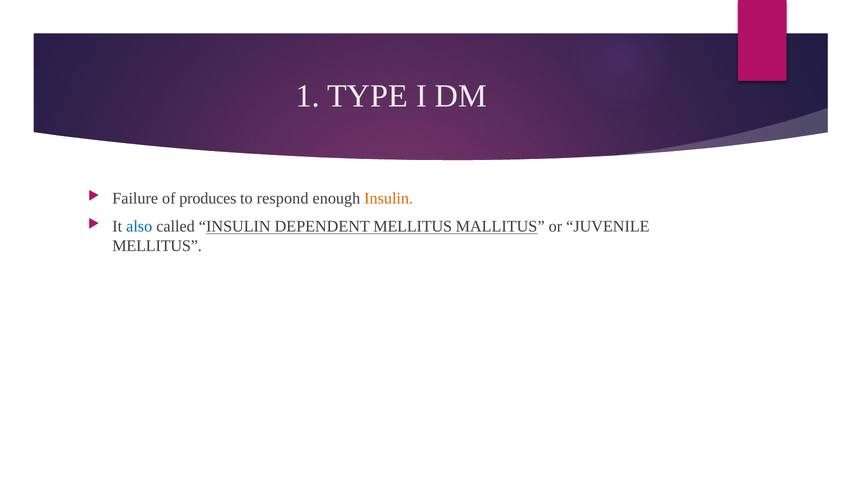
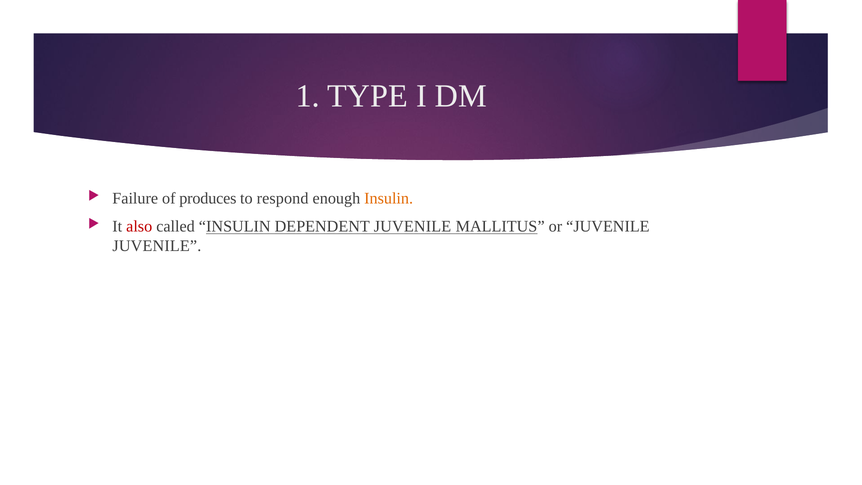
also colour: blue -> red
DEPENDENT MELLITUS: MELLITUS -> JUVENILE
MELLITUS at (157, 246): MELLITUS -> JUVENILE
